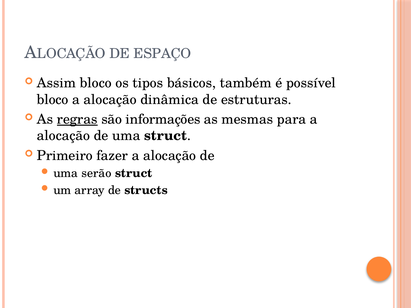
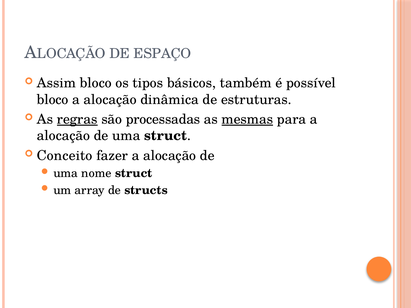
informações: informações -> processadas
mesmas underline: none -> present
Primeiro: Primeiro -> Conceito
serão: serão -> nome
